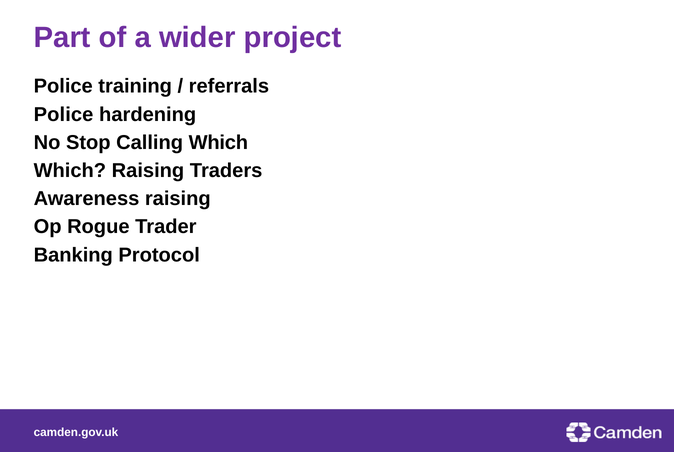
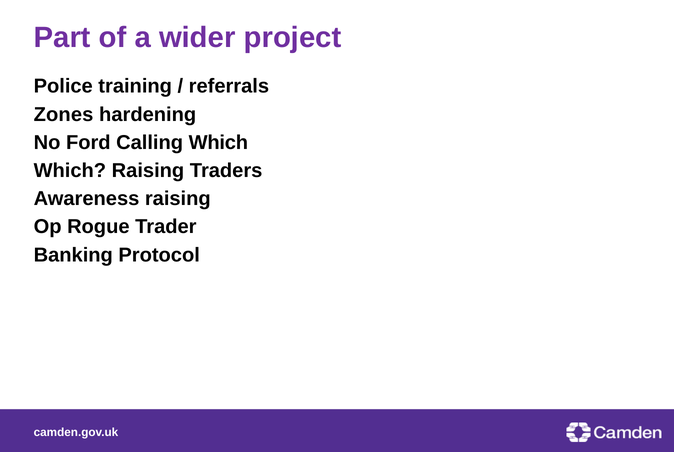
Police at (64, 114): Police -> Zones
Stop: Stop -> Ford
